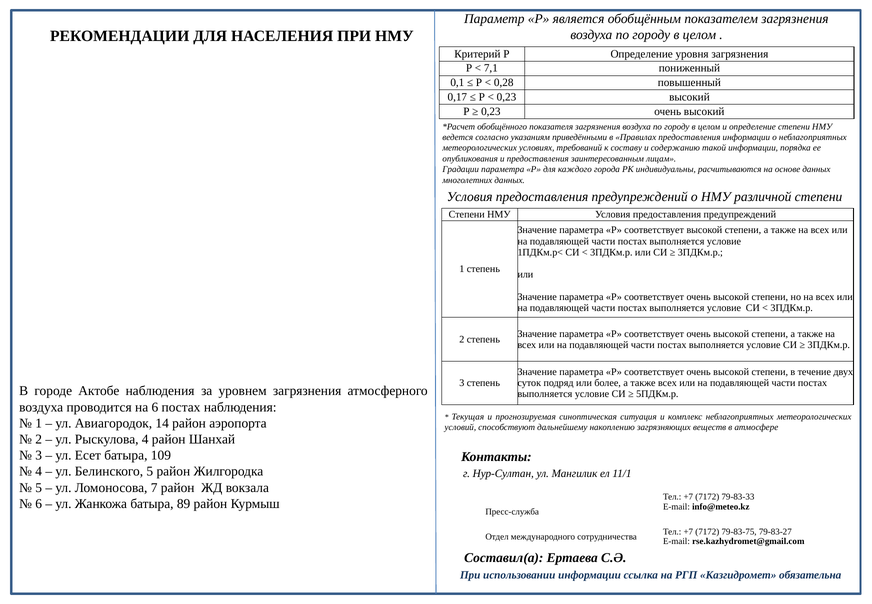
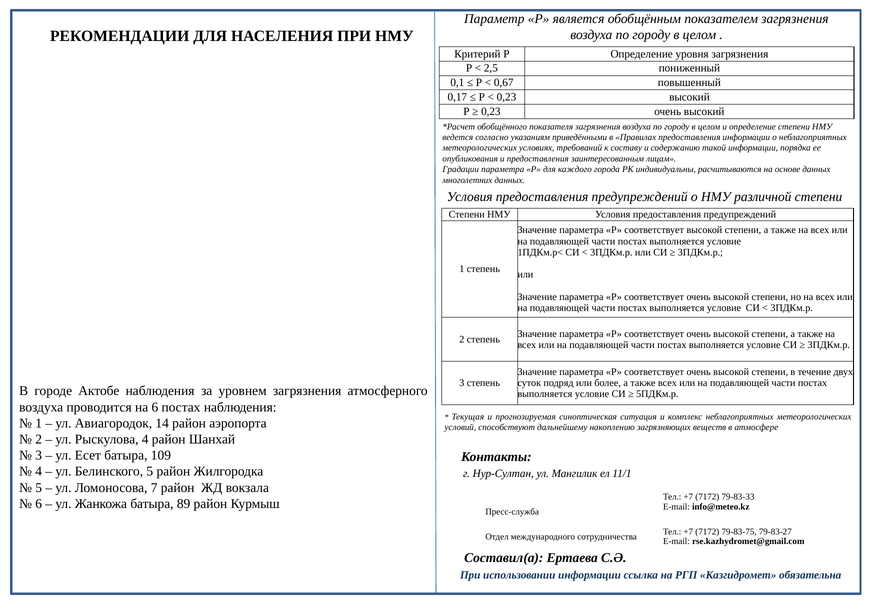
7,1: 7,1 -> 2,5
0,28: 0,28 -> 0,67
